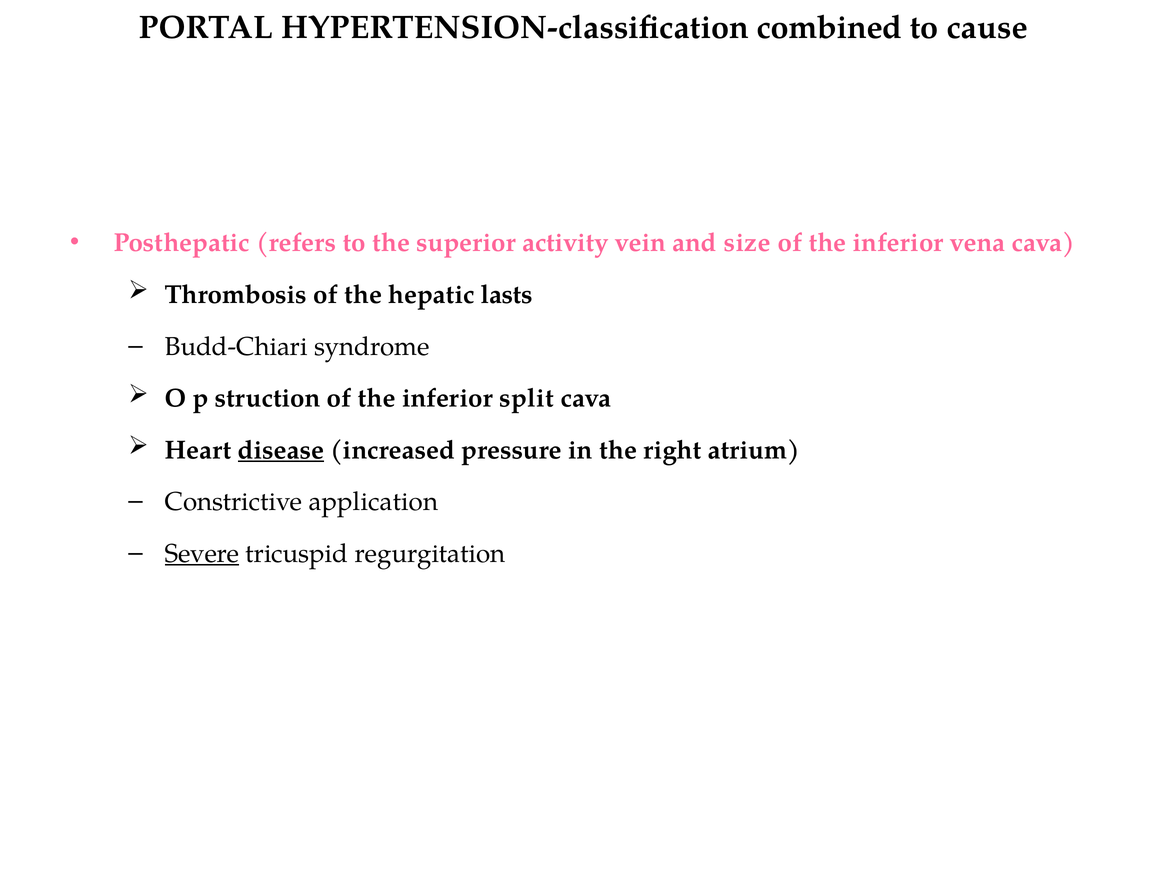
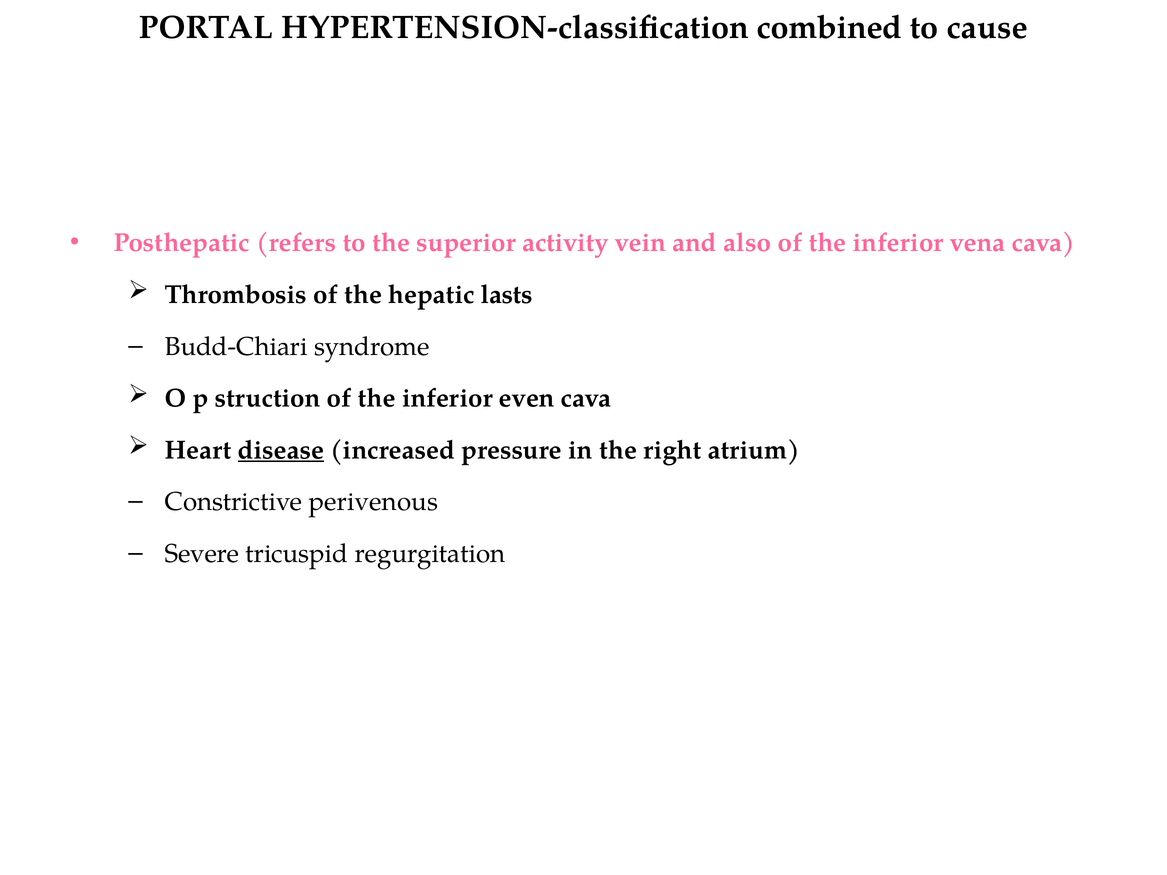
size: size -> also
split: split -> even
application: application -> perivenous
Severe underline: present -> none
